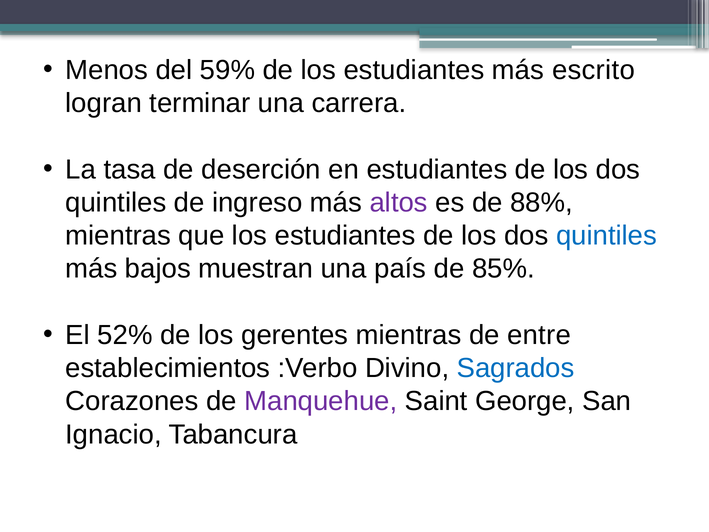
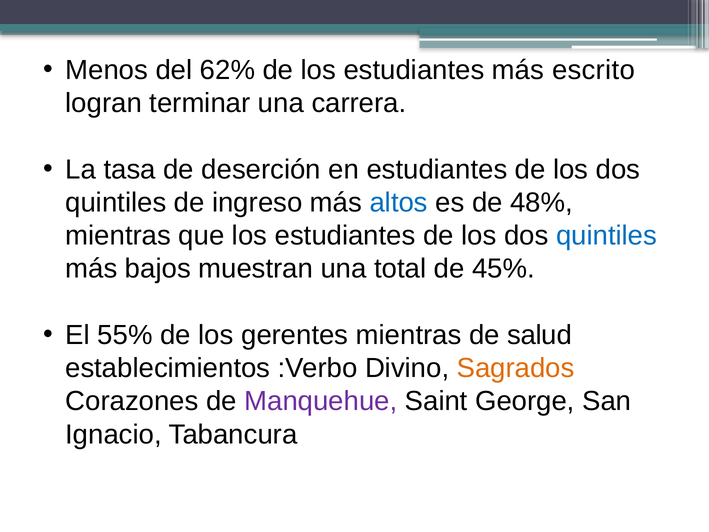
59%: 59% -> 62%
altos colour: purple -> blue
88%: 88% -> 48%
país: país -> total
85%: 85% -> 45%
52%: 52% -> 55%
entre: entre -> salud
Sagrados colour: blue -> orange
